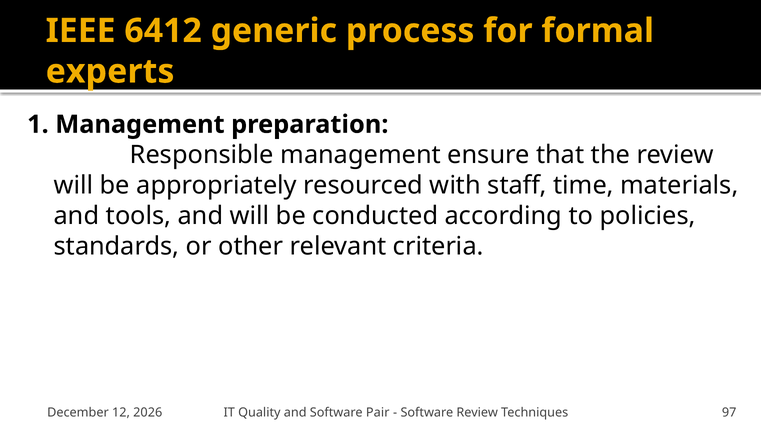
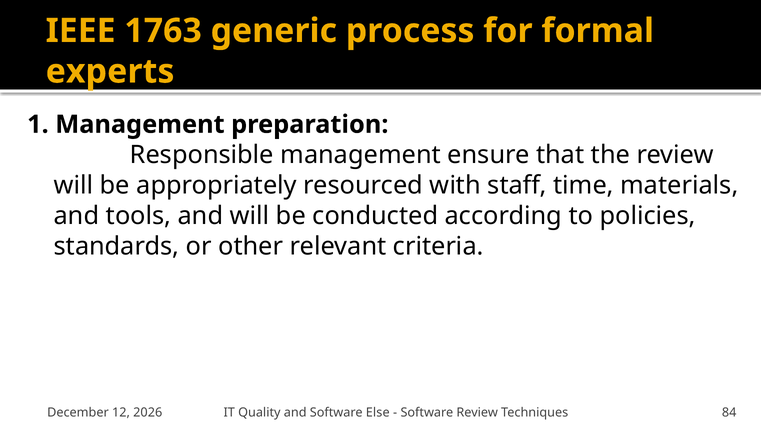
6412: 6412 -> 1763
Pair: Pair -> Else
97: 97 -> 84
